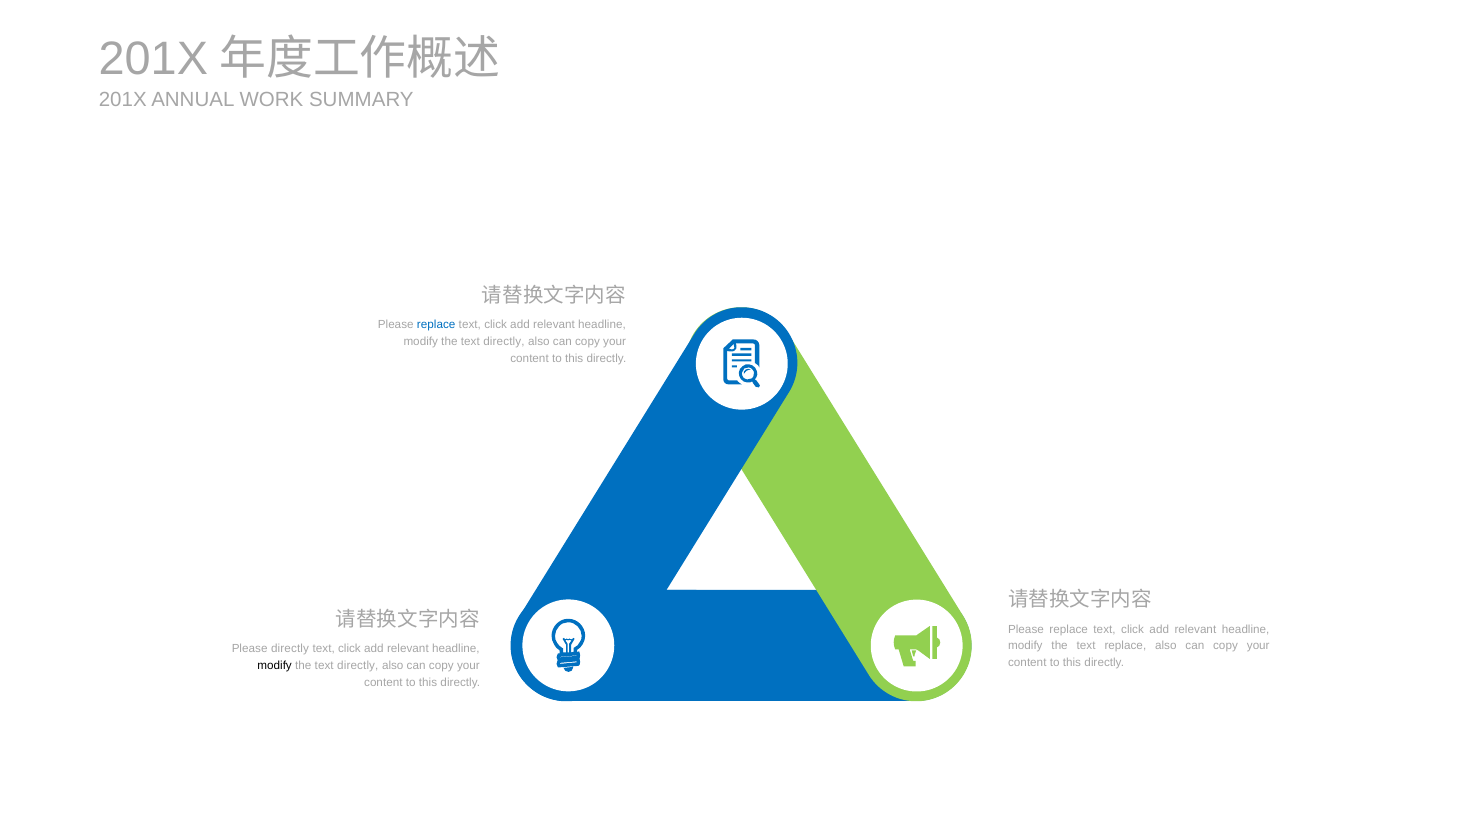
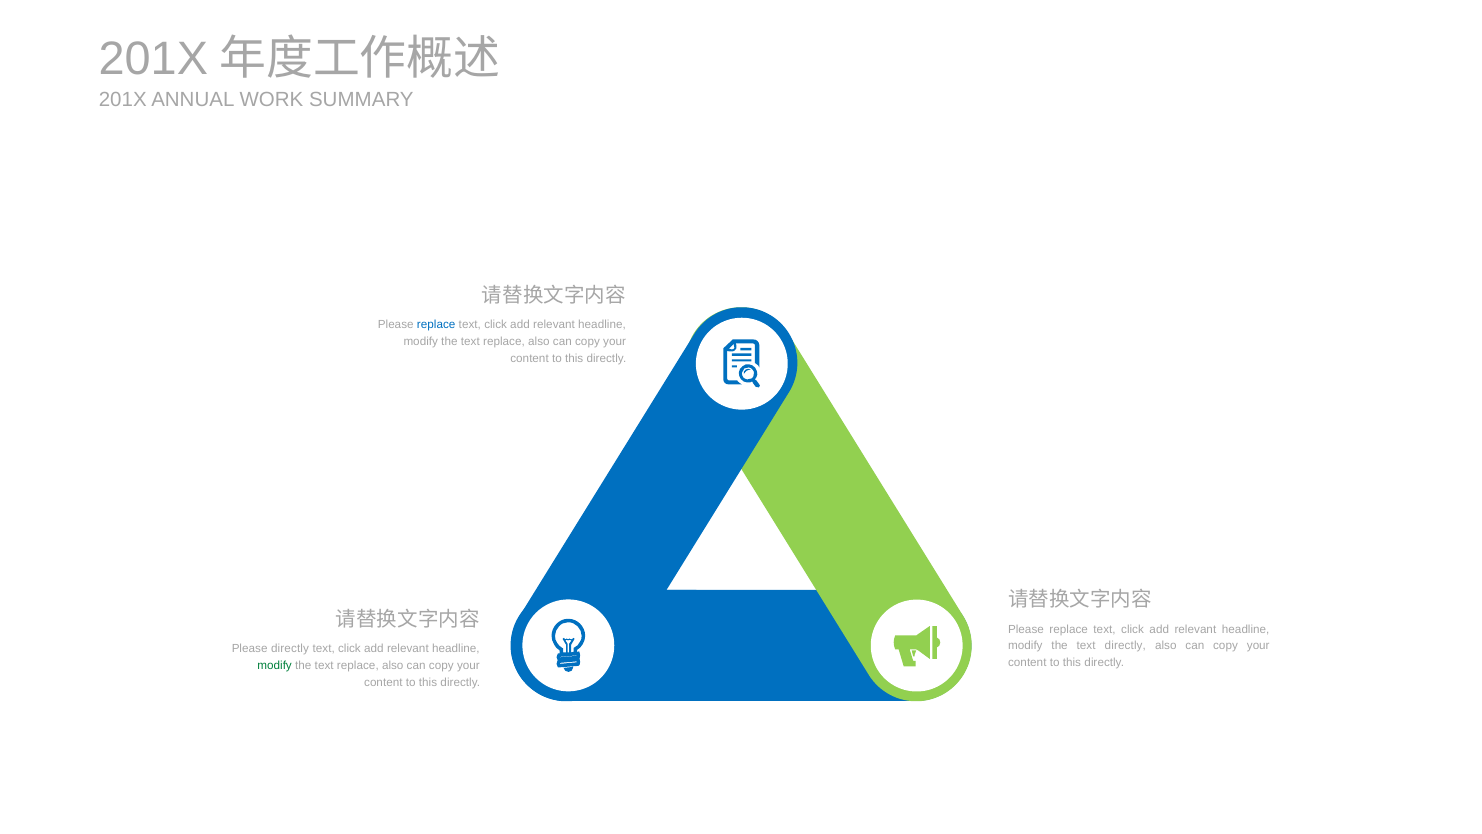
directly at (504, 341): directly -> replace
text replace: replace -> directly
modify at (275, 665) colour: black -> green
directly at (358, 665): directly -> replace
